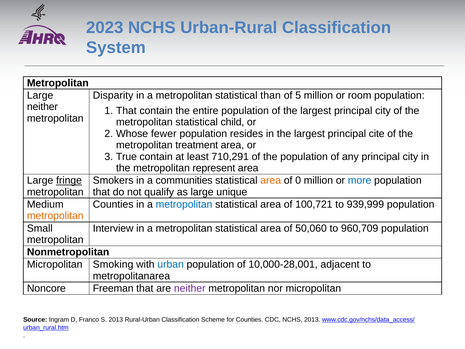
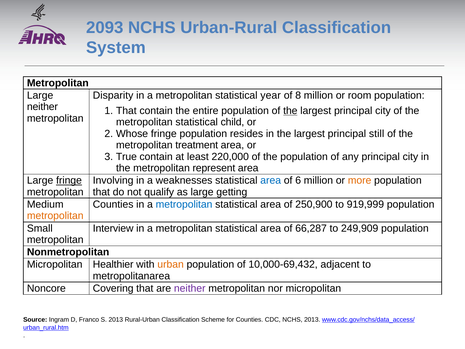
2023: 2023 -> 2093
than: than -> year
5: 5 -> 8
the at (290, 111) underline: none -> present
Whose fewer: fewer -> fringe
cite: cite -> still
710,291: 710,291 -> 220,000
Smokers: Smokers -> Involving
communities: communities -> weaknesses
area at (271, 180) colour: orange -> blue
0: 0 -> 6
more colour: blue -> orange
unique: unique -> getting
100,721: 100,721 -> 250,900
939,999: 939,999 -> 919,999
50,060: 50,060 -> 66,287
960,709: 960,709 -> 249,909
Smoking: Smoking -> Healthier
urban colour: blue -> orange
10,000-28,001: 10,000-28,001 -> 10,000-69,432
Freeman: Freeman -> Covering
